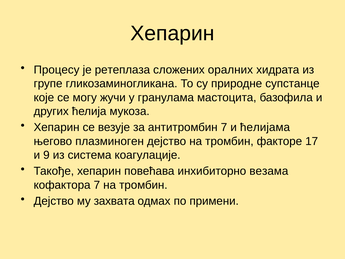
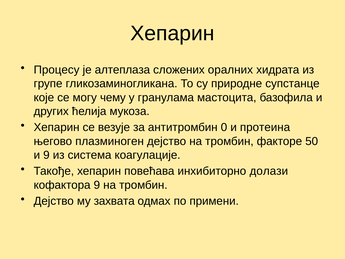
ретеплаза: ретеплаза -> алтеплаза
жучи: жучи -> чему
антитромбин 7: 7 -> 0
ћелијама: ћелијама -> протеина
17: 17 -> 50
везама: везама -> долази
кофактора 7: 7 -> 9
